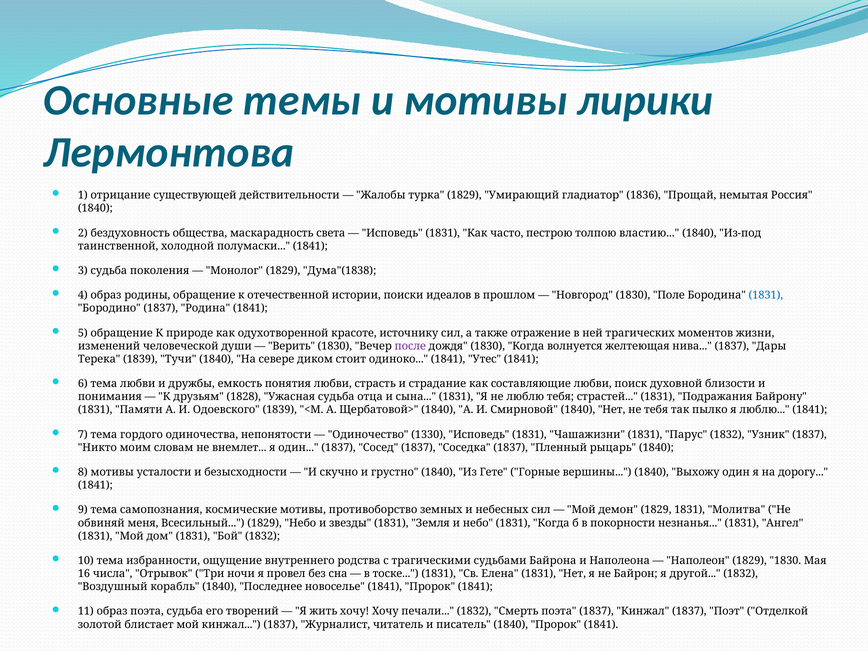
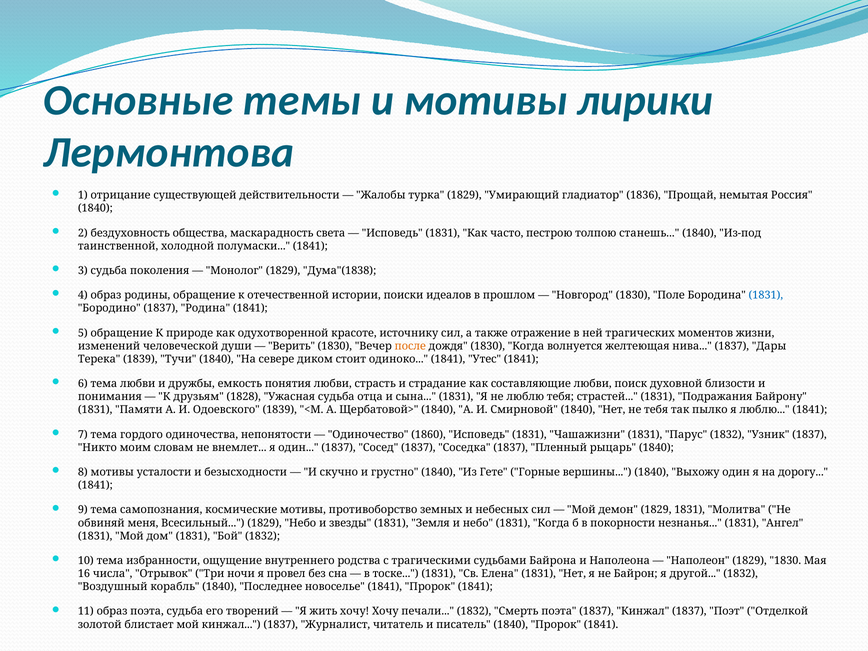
властию: властию -> станешь
после colour: purple -> orange
1330: 1330 -> 1860
